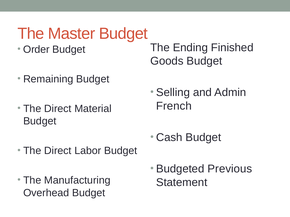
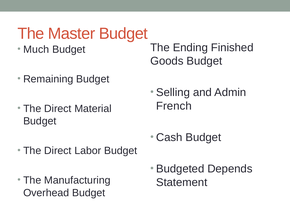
Order: Order -> Much
Previous: Previous -> Depends
